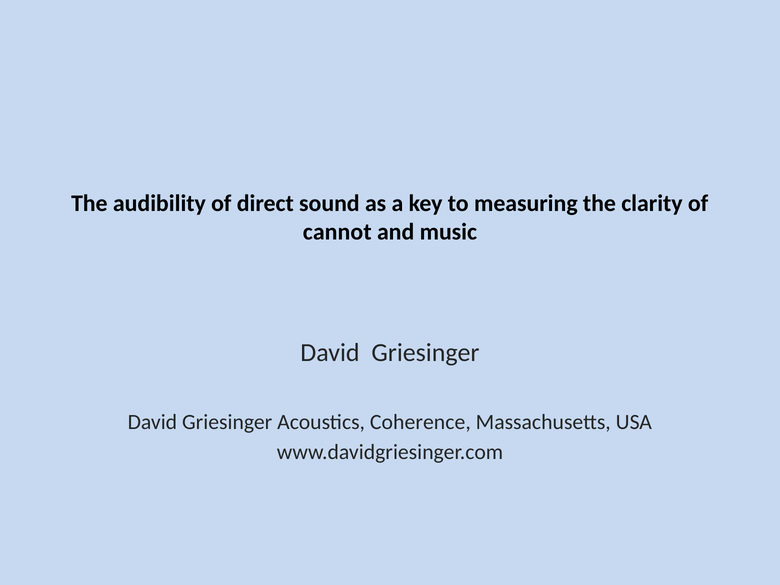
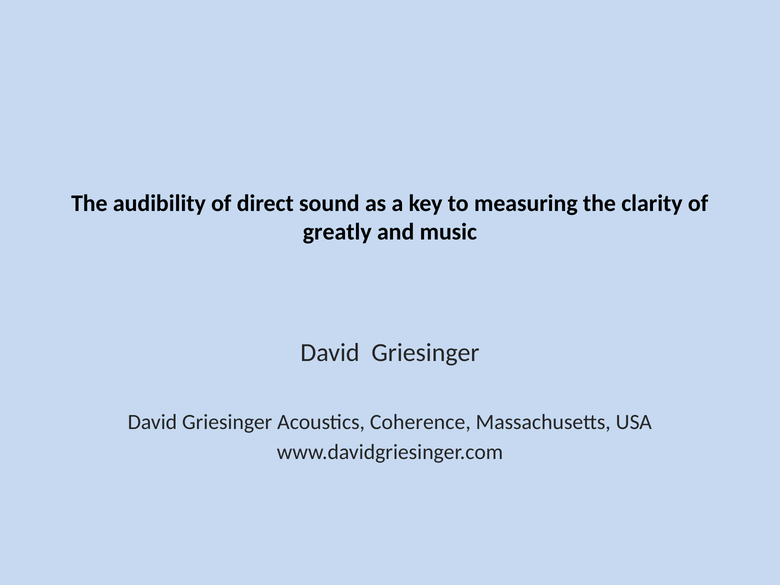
cannot: cannot -> greatly
